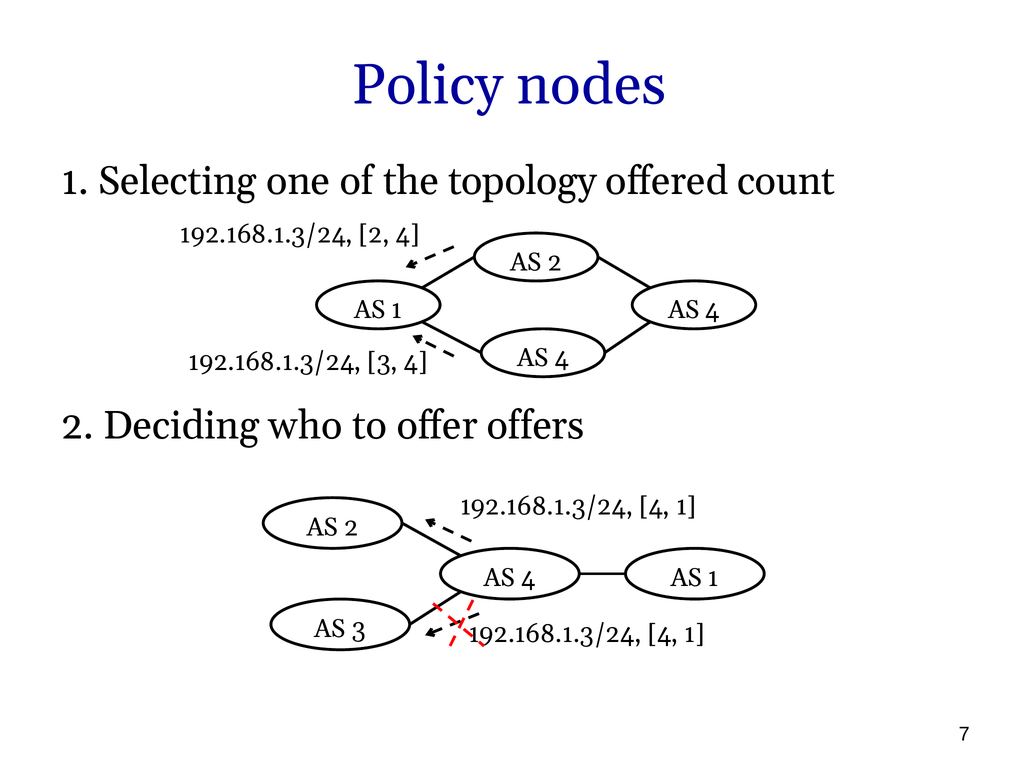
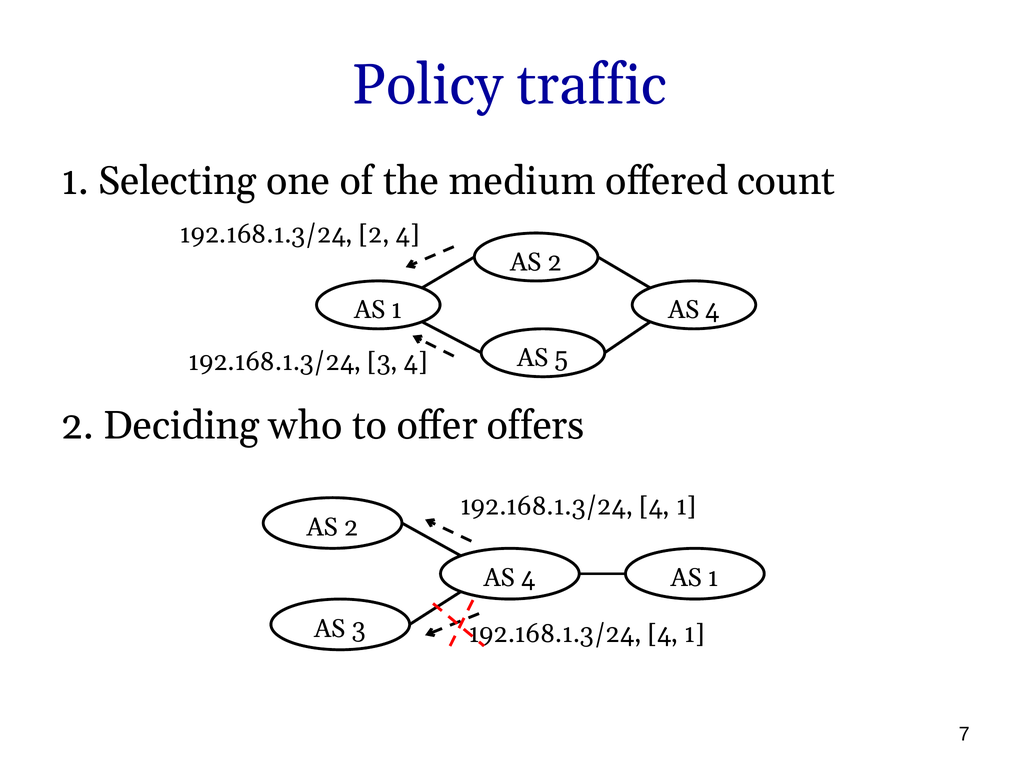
nodes: nodes -> traffic
topology: topology -> medium
4 at (562, 358): 4 -> 5
